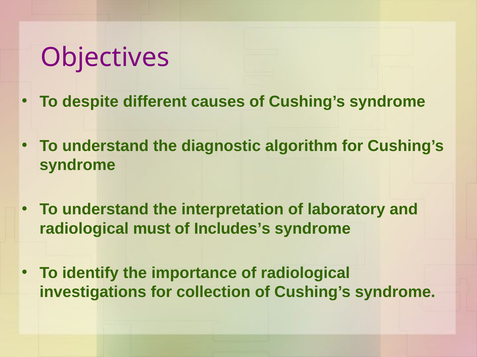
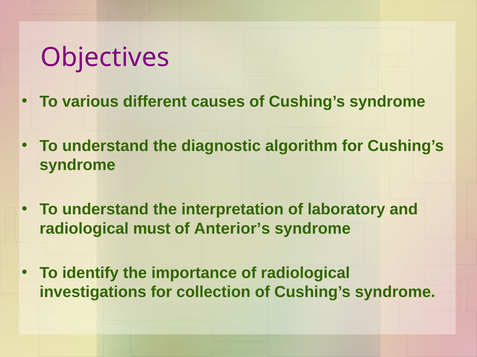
despite: despite -> various
Includes’s: Includes’s -> Anterior’s
